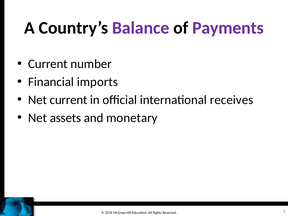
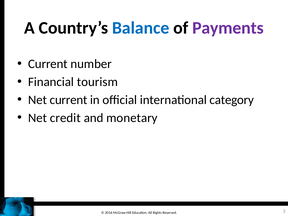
Balance colour: purple -> blue
imports: imports -> tourism
receives: receives -> category
assets: assets -> credit
